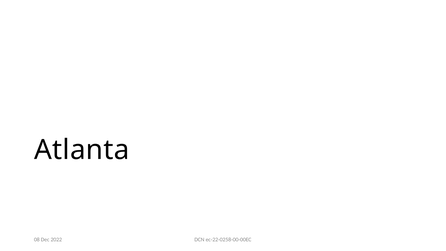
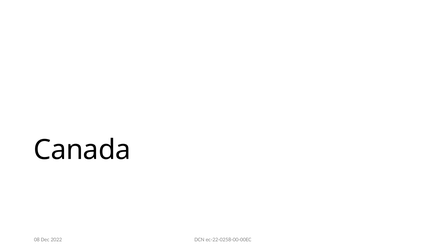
Atlanta: Atlanta -> Canada
